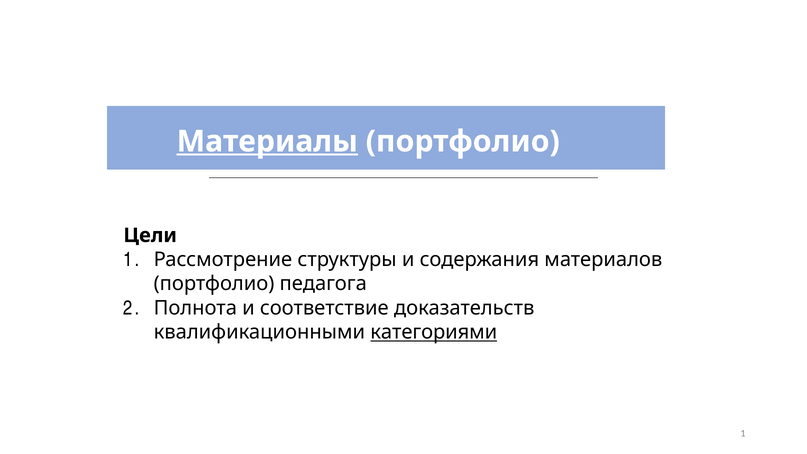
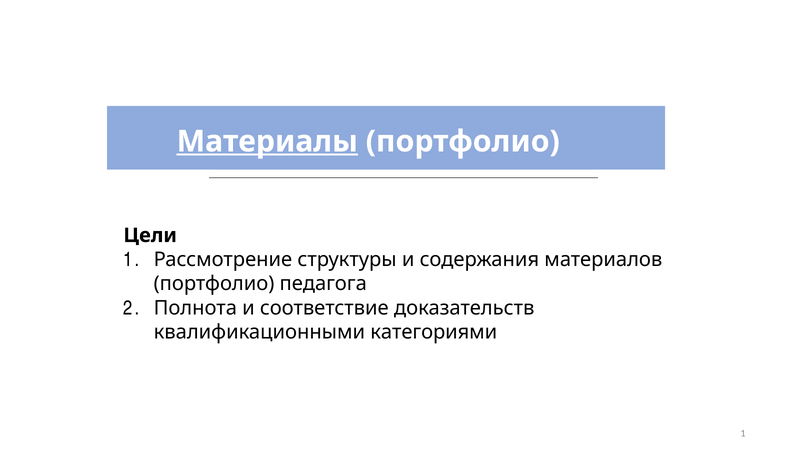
категориями underline: present -> none
